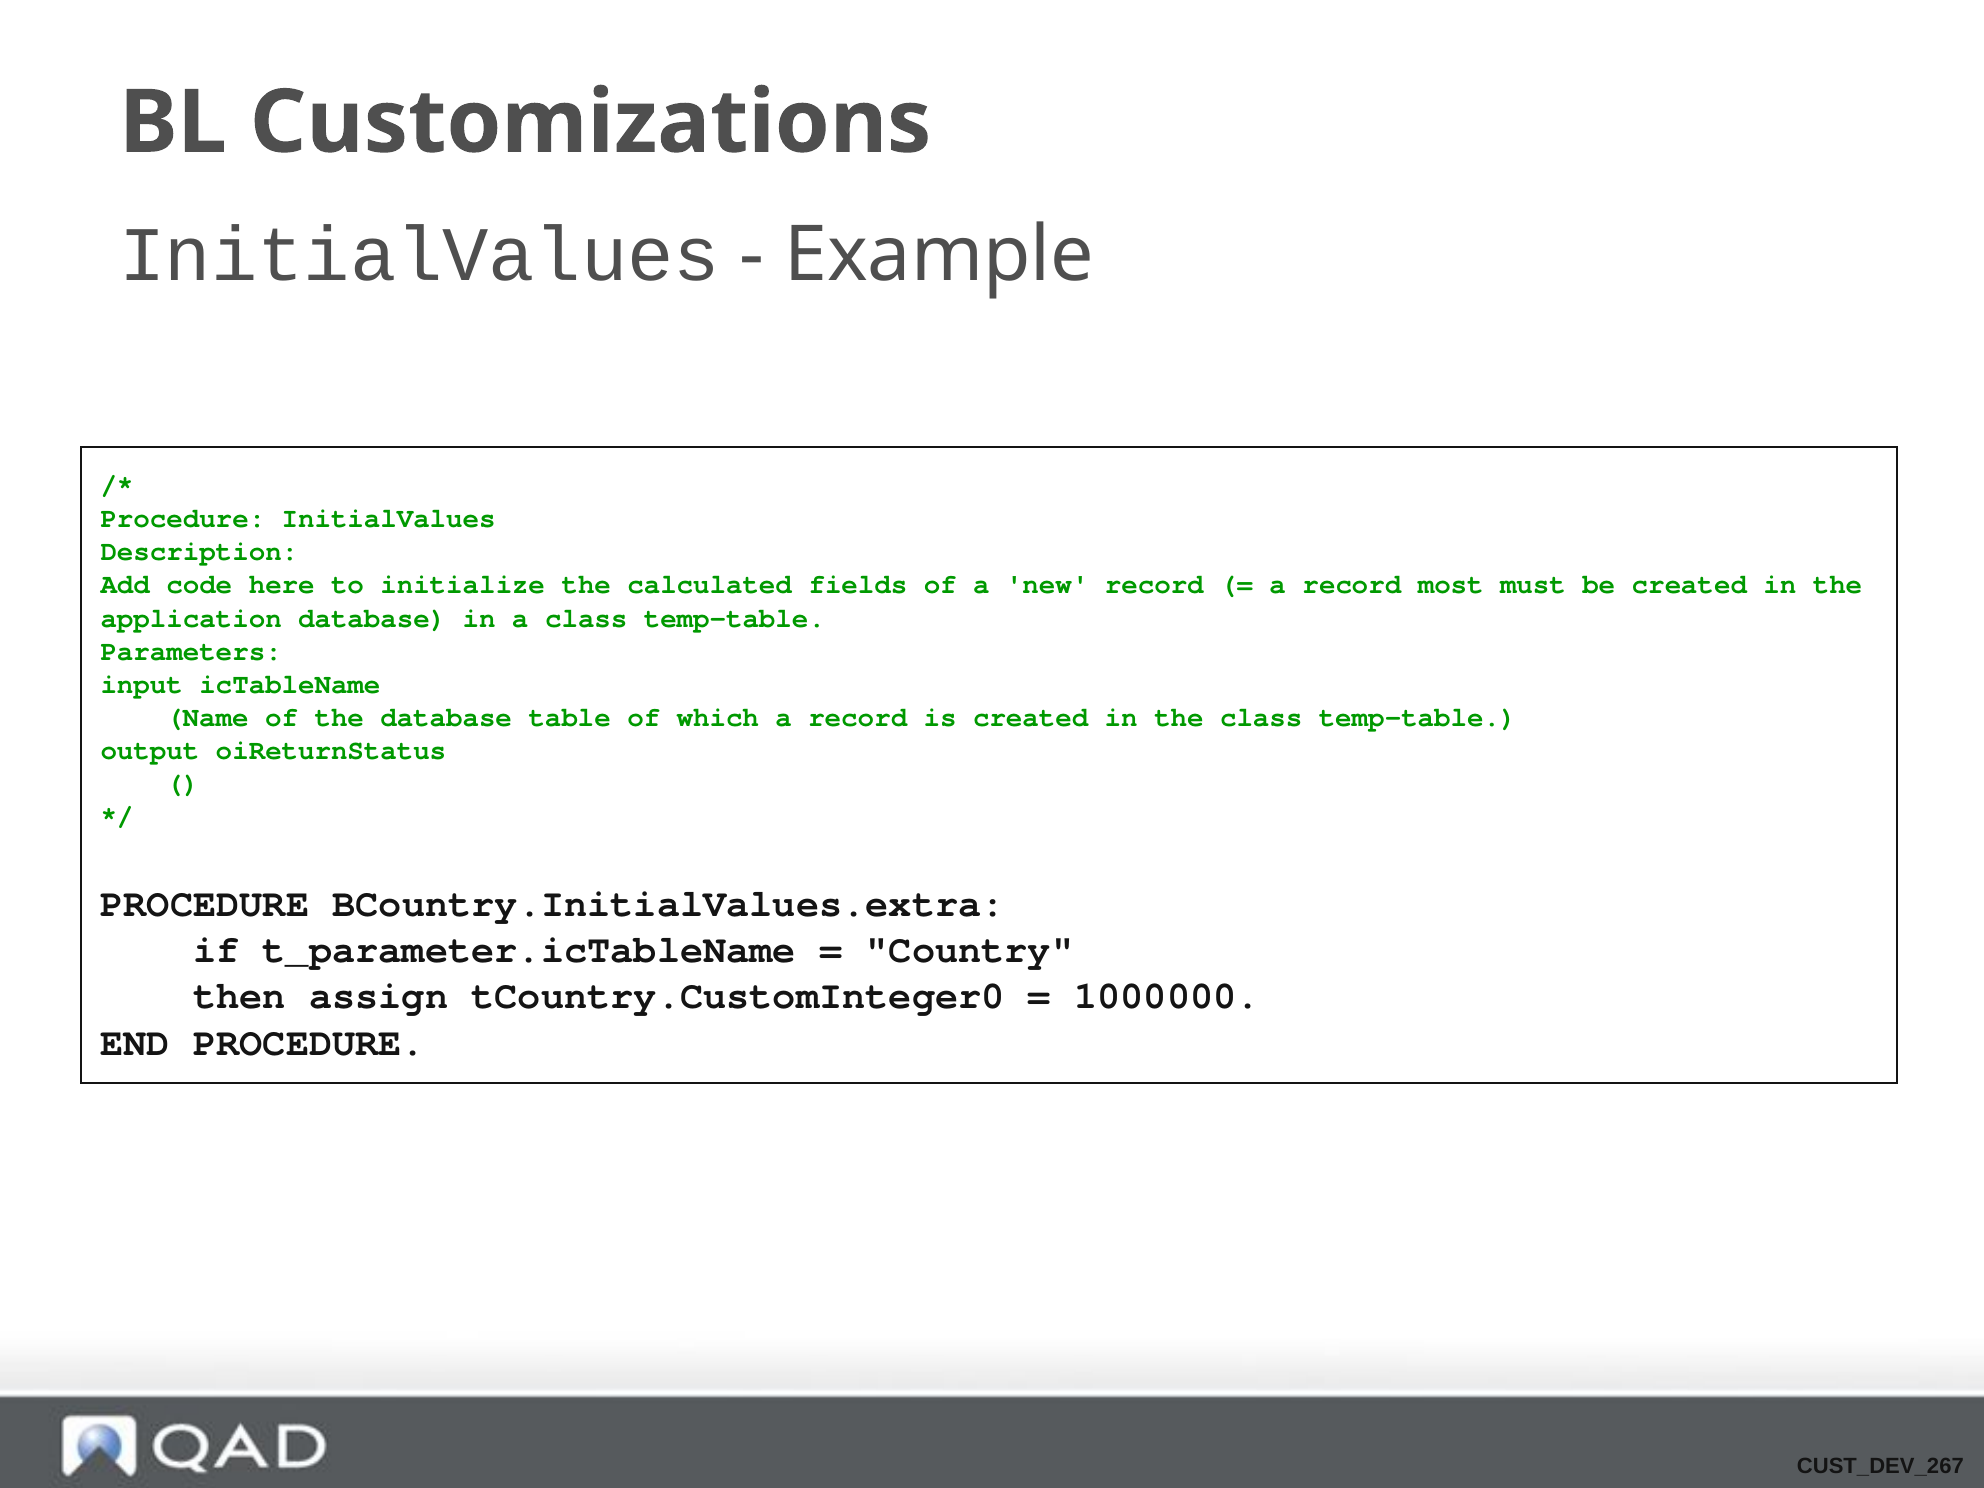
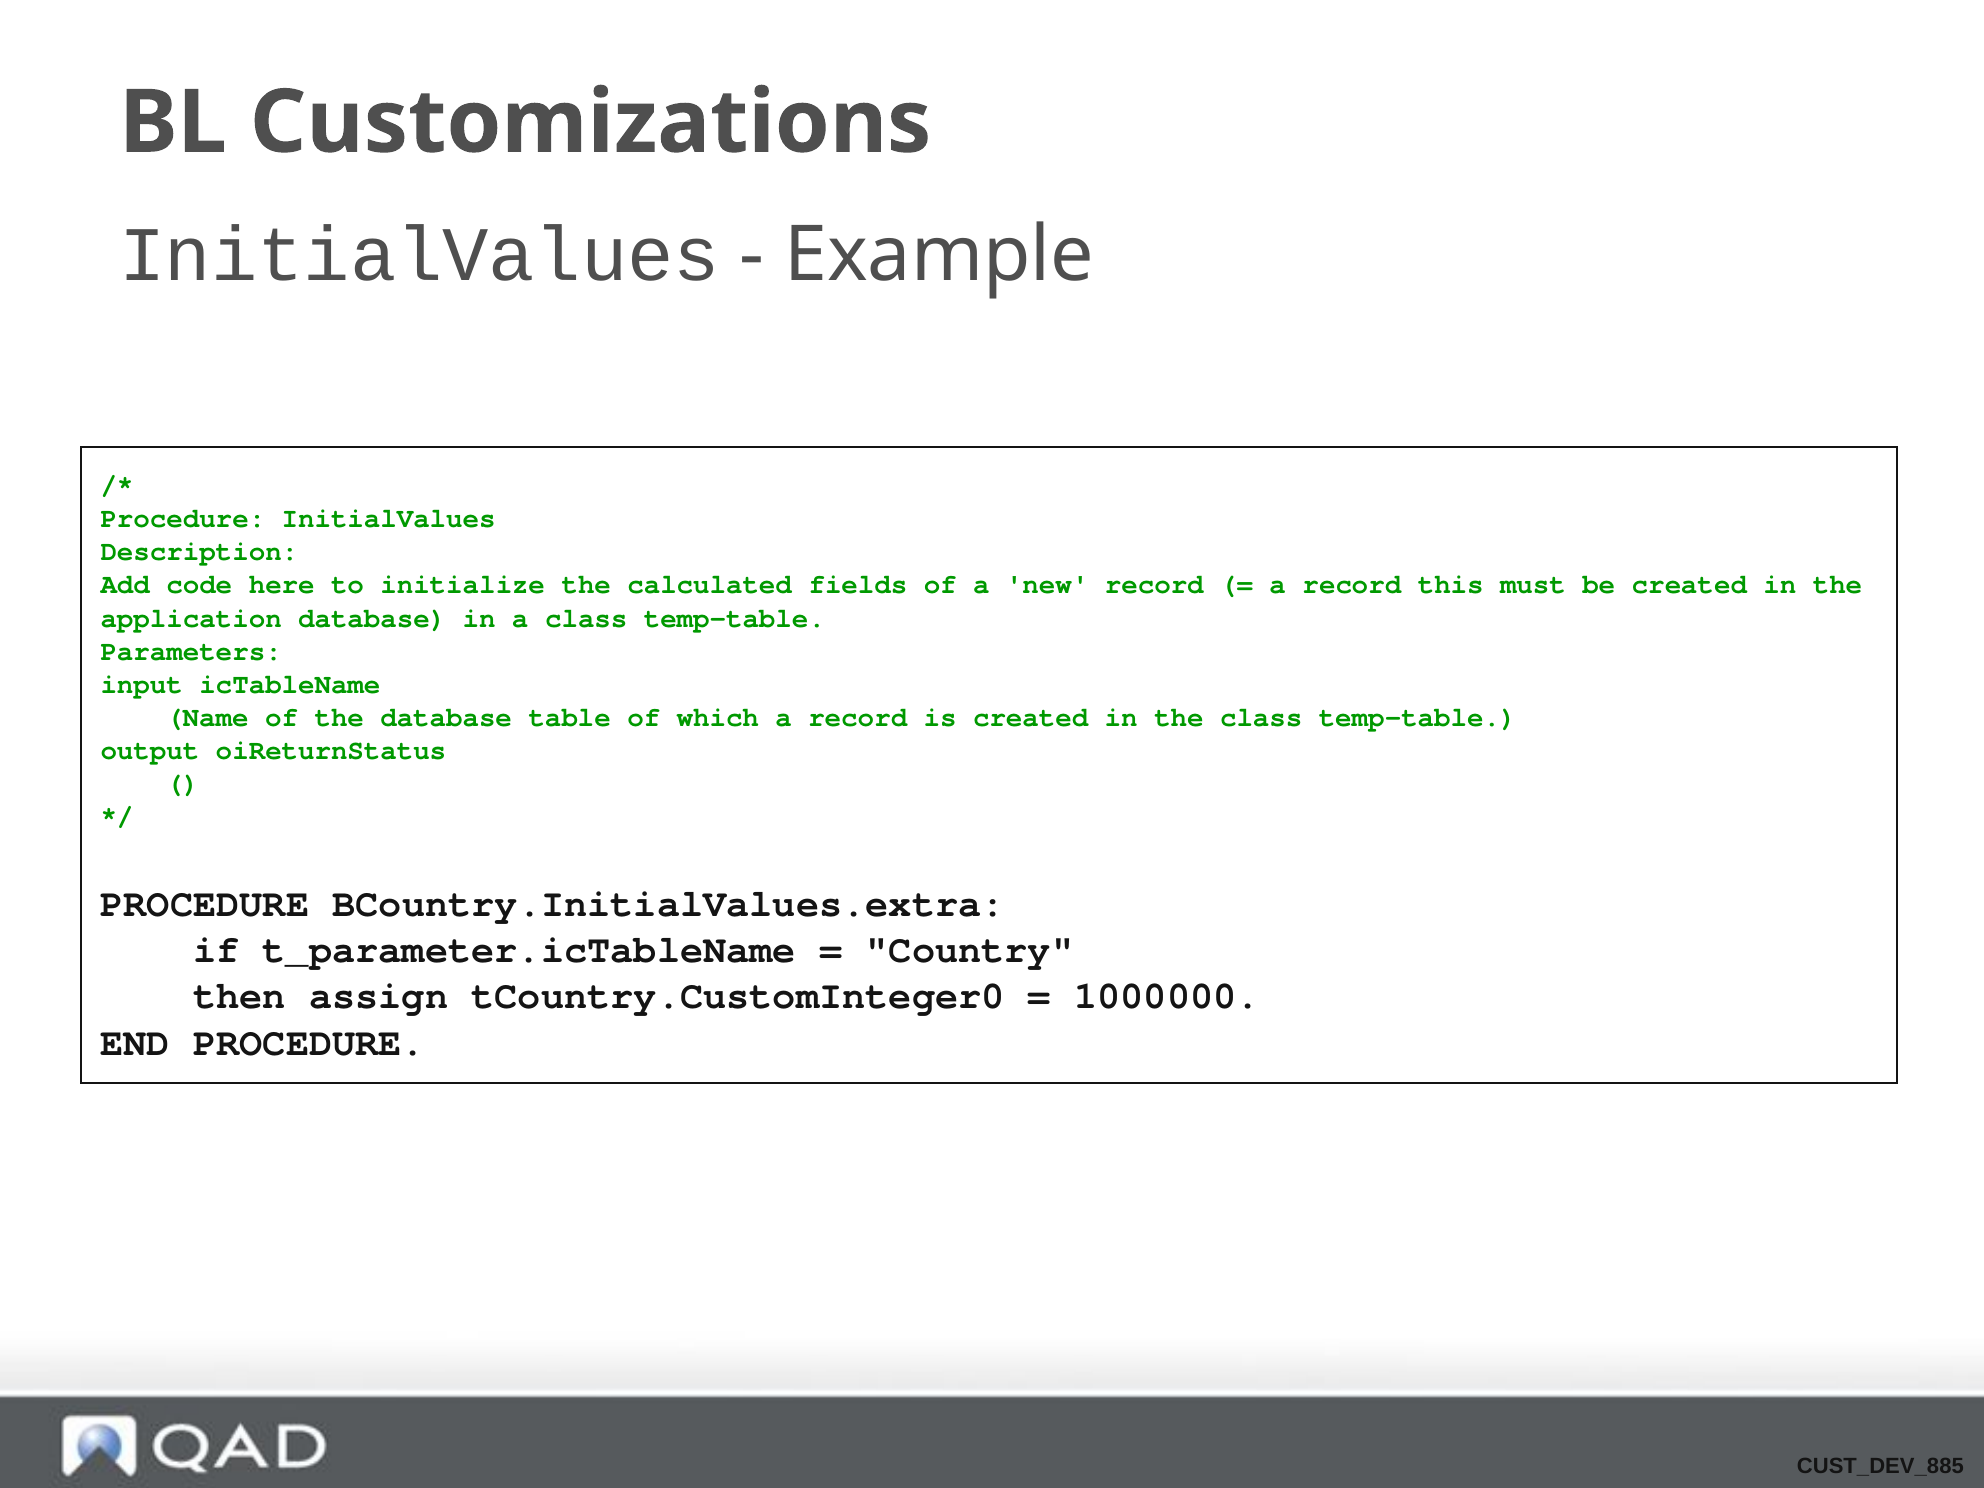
most: most -> this
CUST_DEV_267: CUST_DEV_267 -> CUST_DEV_885
